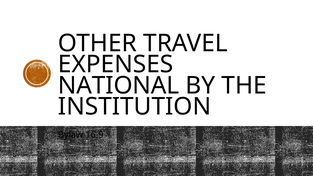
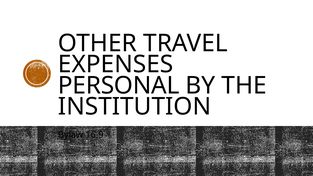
NATIONAL: NATIONAL -> PERSONAL
